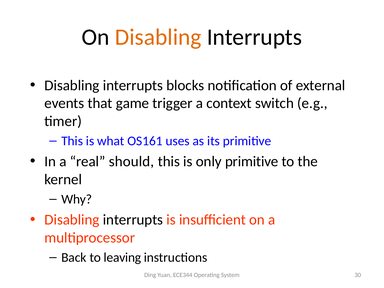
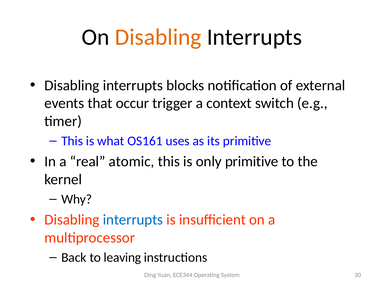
game: game -> occur
should: should -> atomic
interrupts at (133, 220) colour: black -> blue
